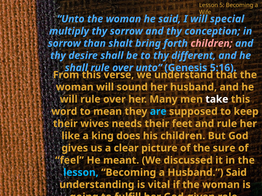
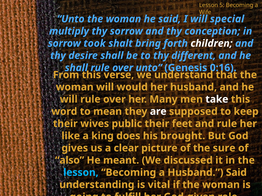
than: than -> took
children at (212, 43) colour: pink -> white
5:16: 5:16 -> 0:16
sound: sound -> would
are colour: light blue -> white
needs: needs -> public
his children: children -> brought
feel: feel -> also
